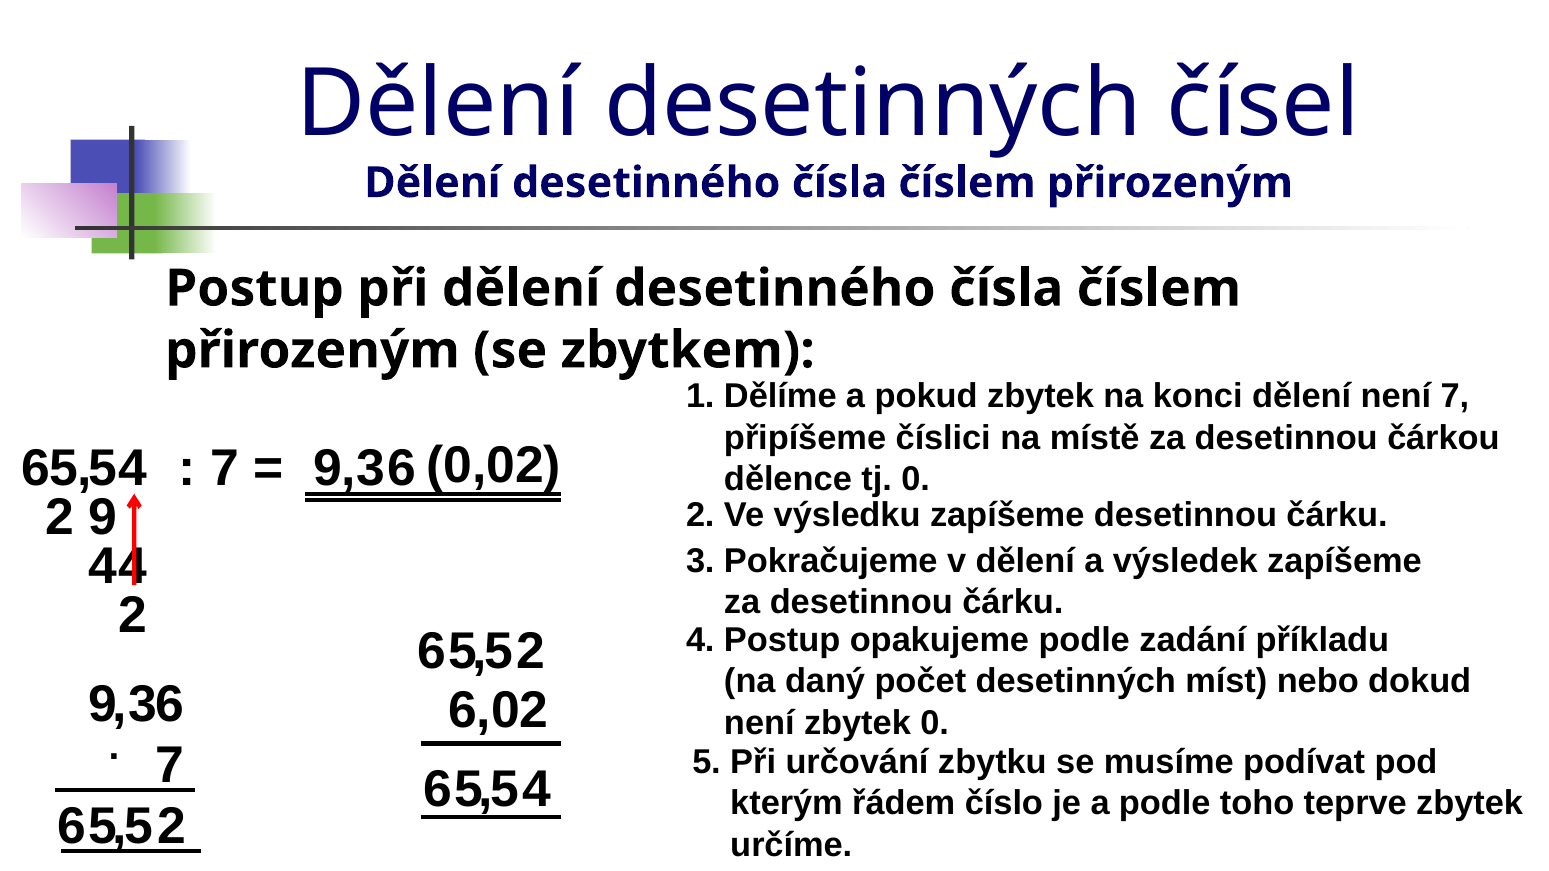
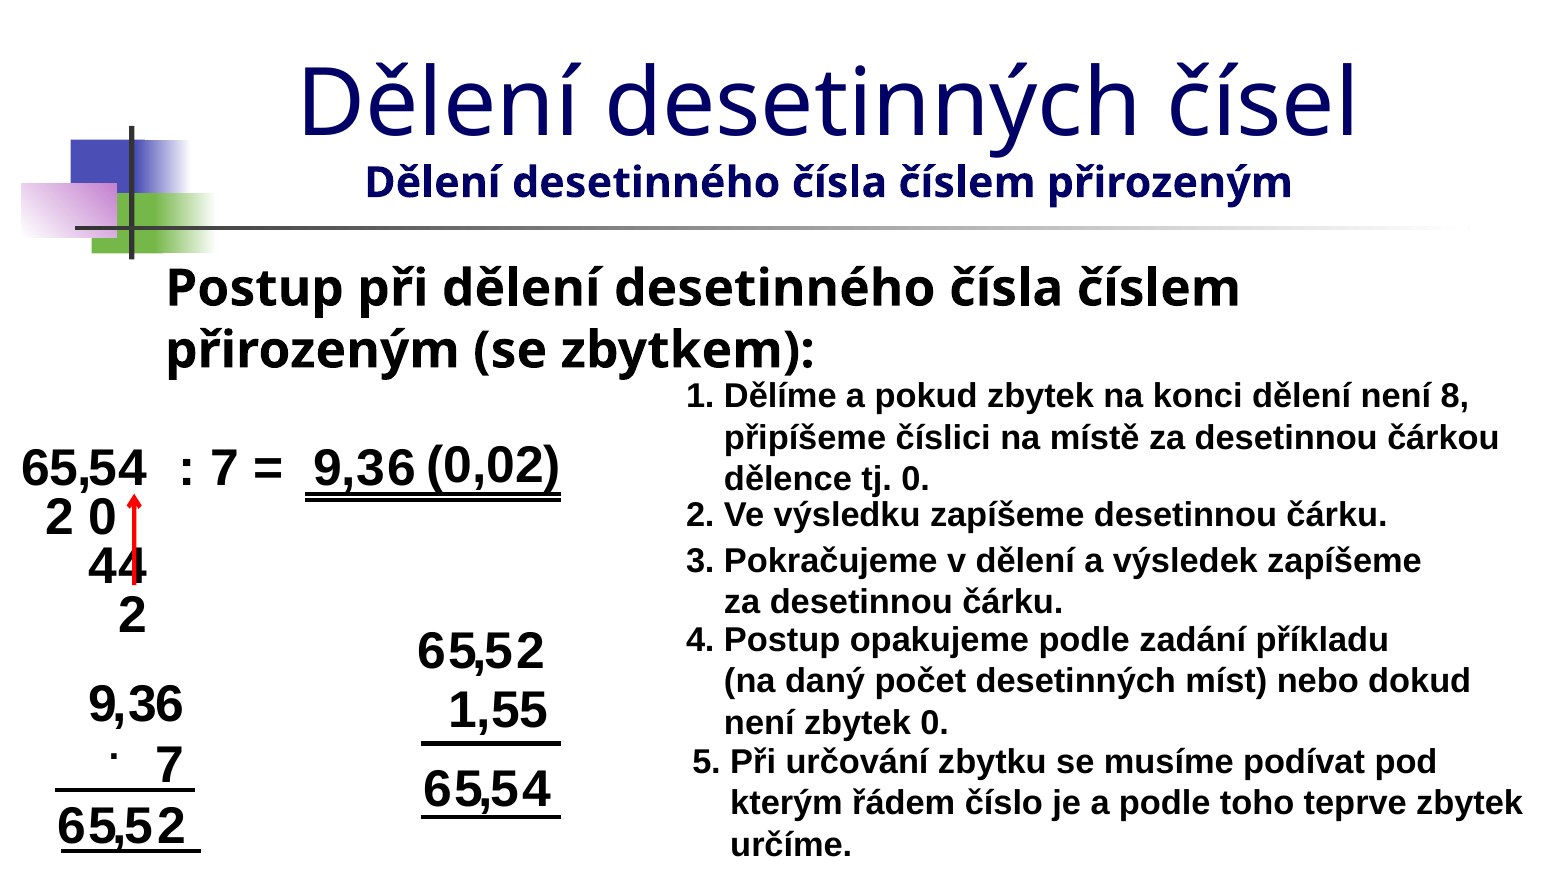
není 7: 7 -> 8
2 9: 9 -> 0
6,02: 6,02 -> 1,55
